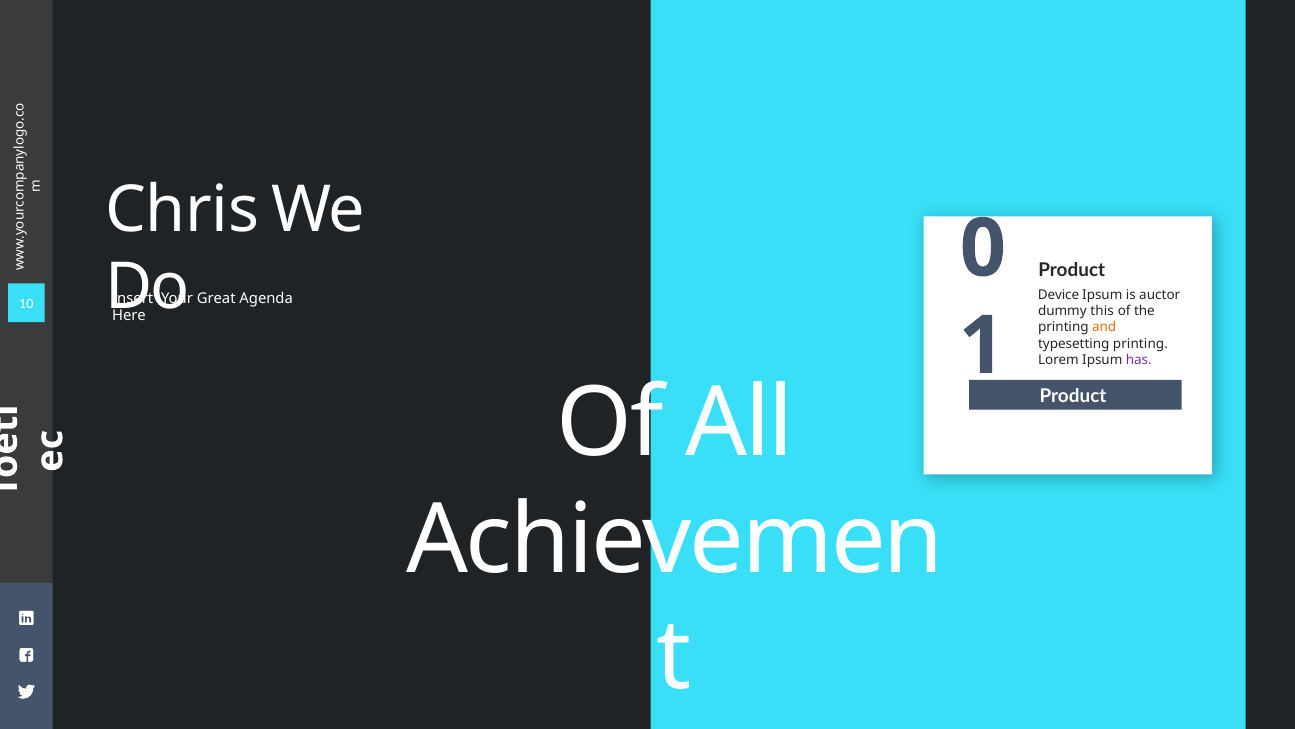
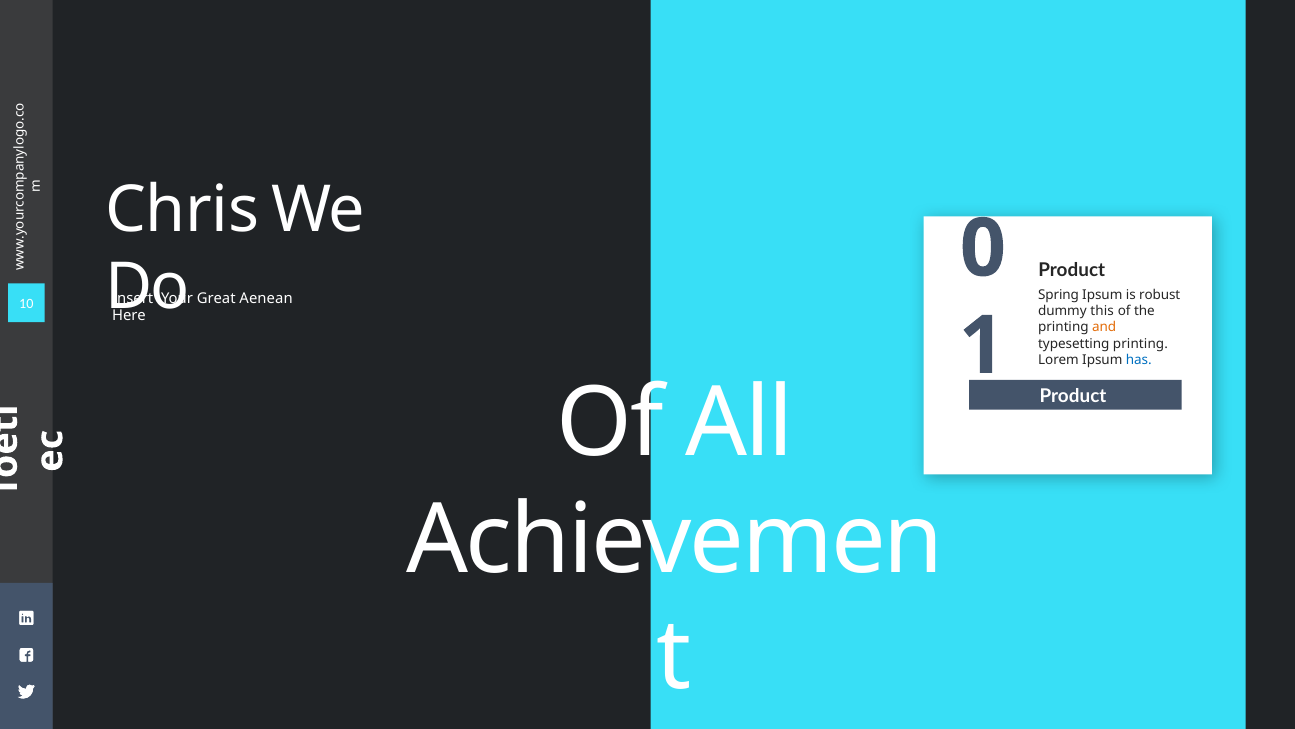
Device: Device -> Spring
auctor: auctor -> robust
Agenda: Agenda -> Aenean
has colour: purple -> blue
